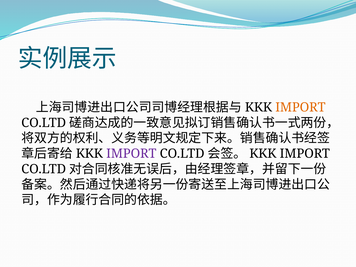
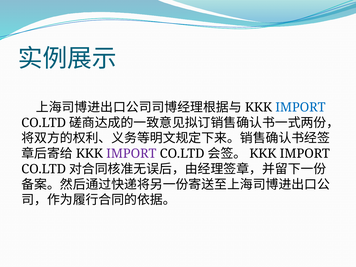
IMPORT at (300, 107) colour: orange -> blue
